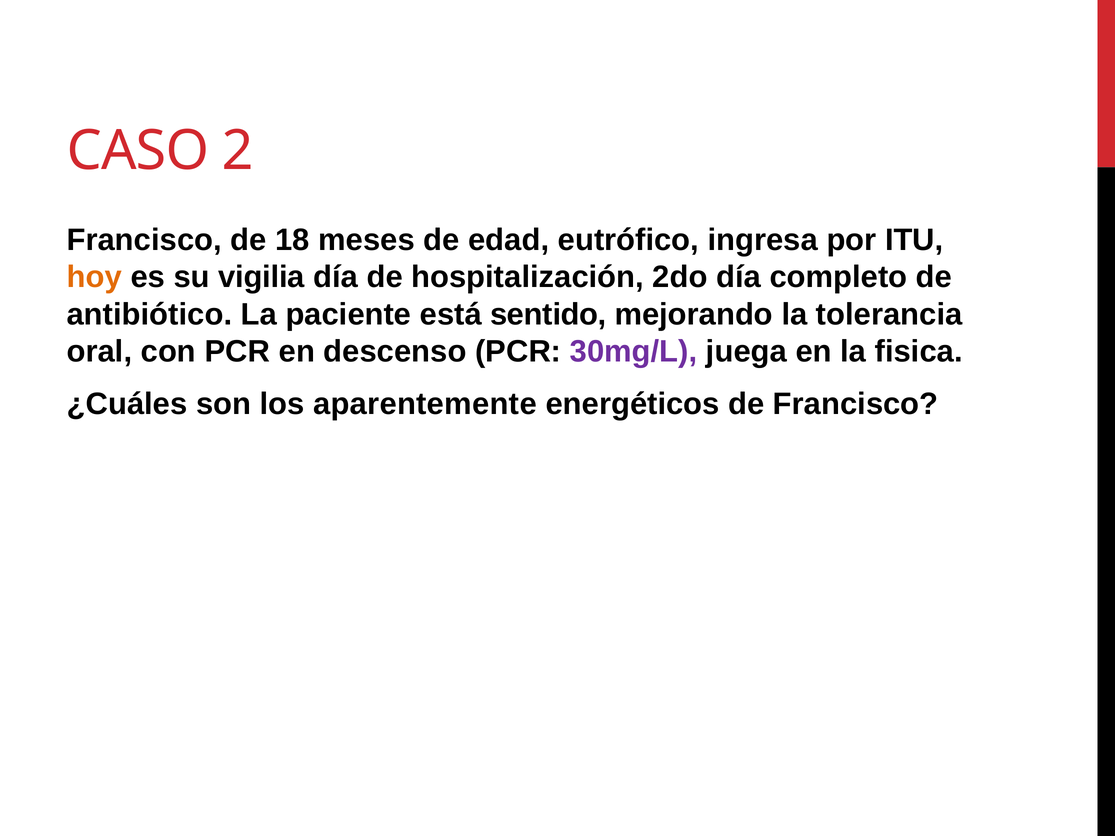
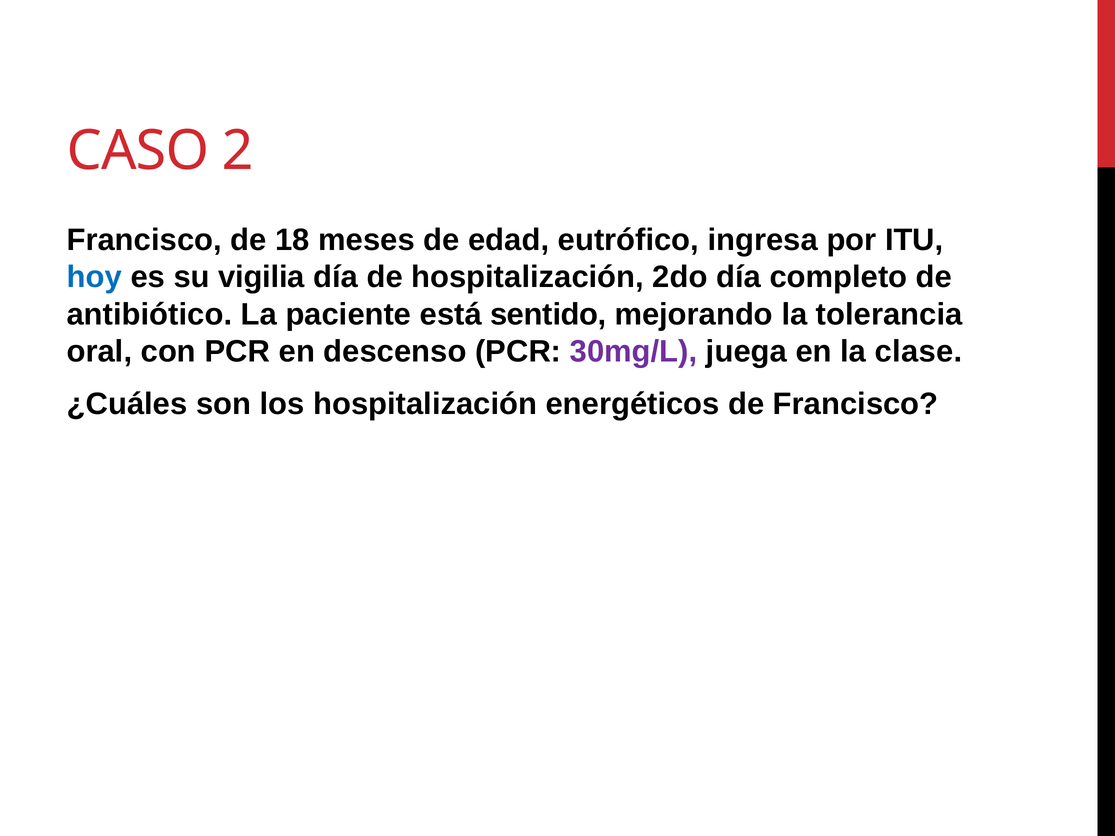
hoy colour: orange -> blue
fisica: fisica -> clase
los aparentemente: aparentemente -> hospitalización
